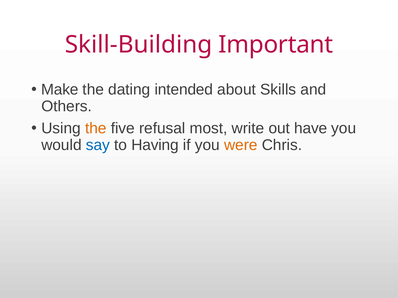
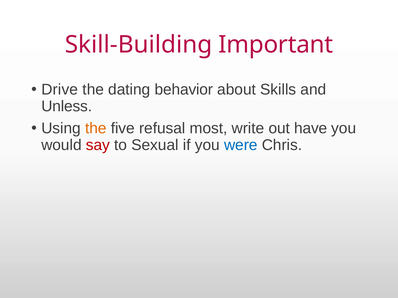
Make: Make -> Drive
intended: intended -> behavior
Others: Others -> Unless
say colour: blue -> red
Having: Having -> Sexual
were colour: orange -> blue
